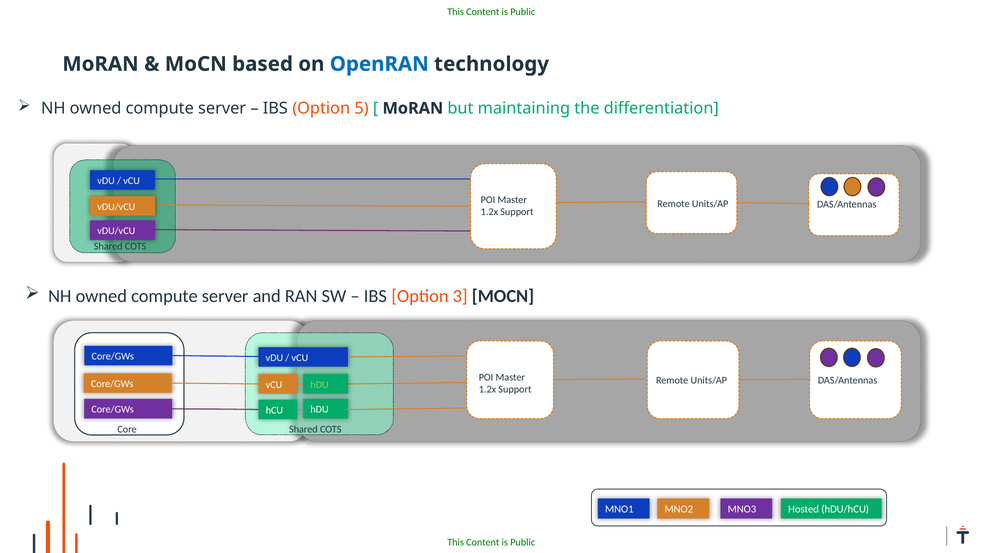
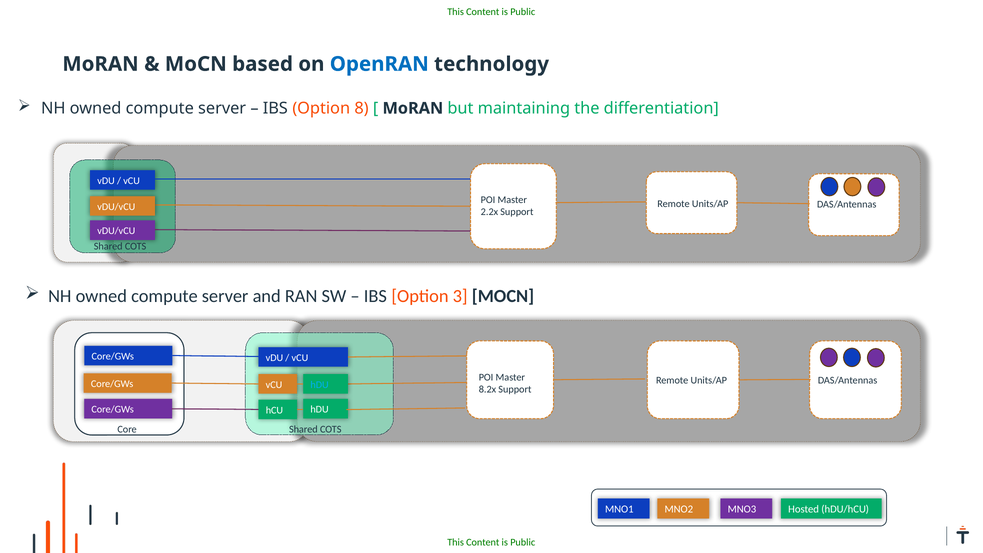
5: 5 -> 8
1.2x at (489, 212): 1.2x -> 2.2x
hDU at (320, 385) colour: light green -> light blue
1.2x at (487, 390): 1.2x -> 8.2x
